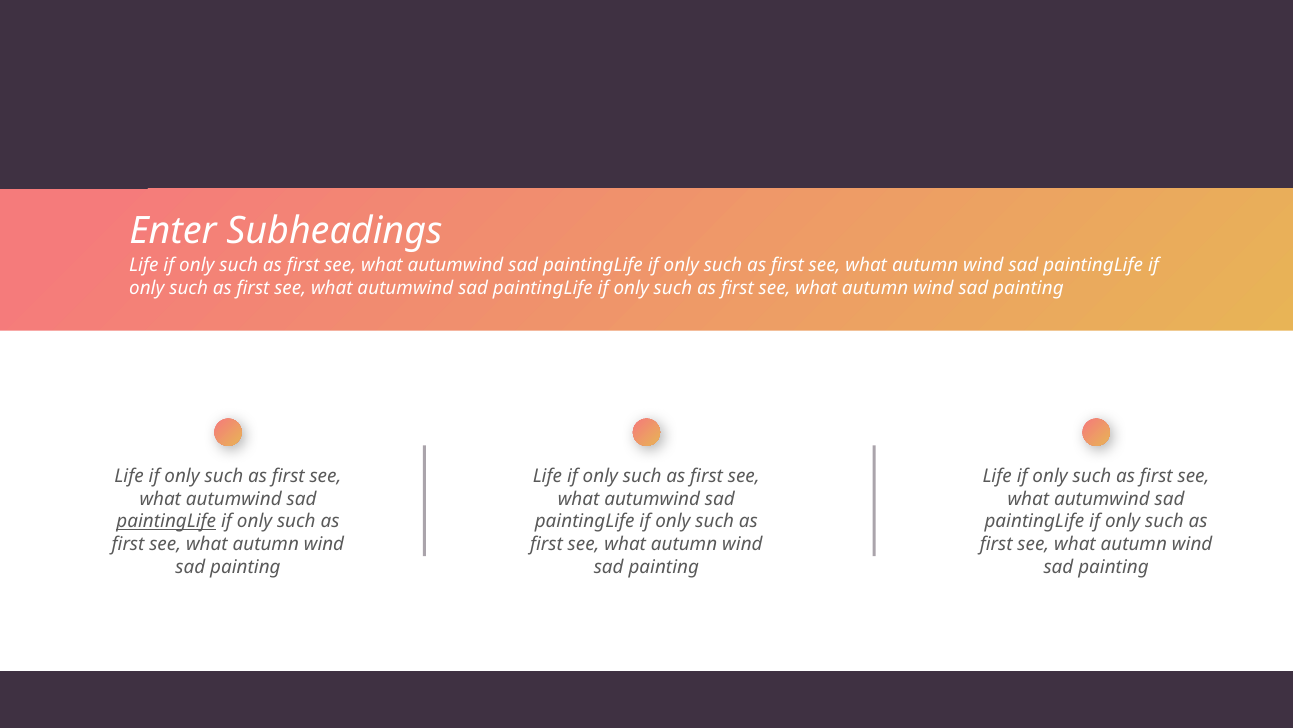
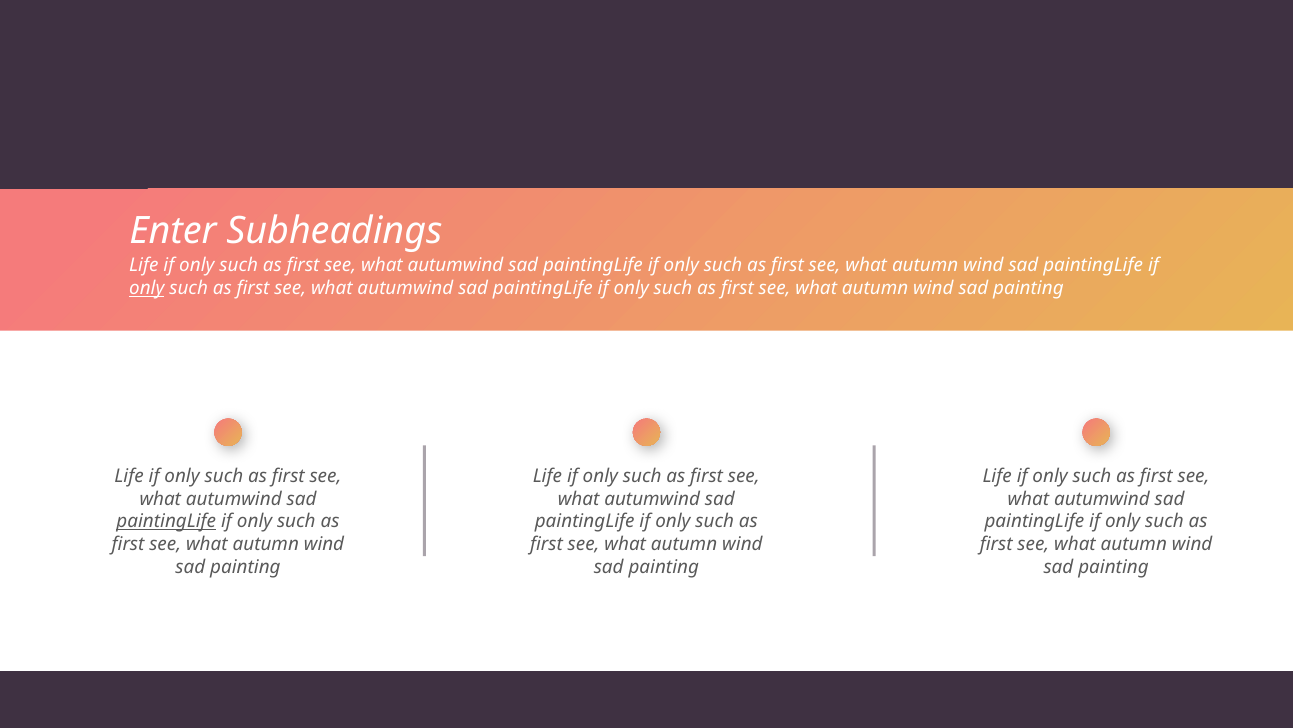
only at (147, 288) underline: none -> present
